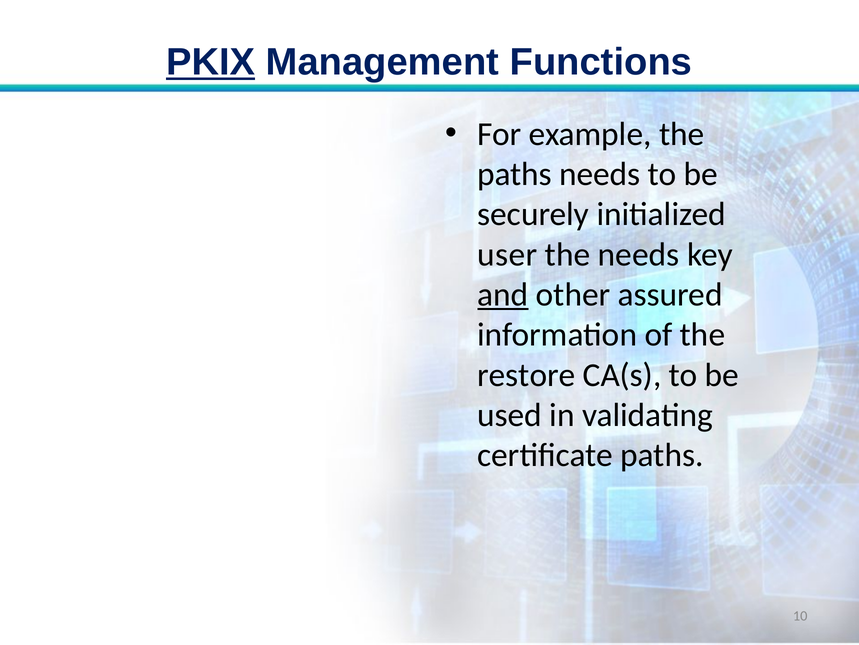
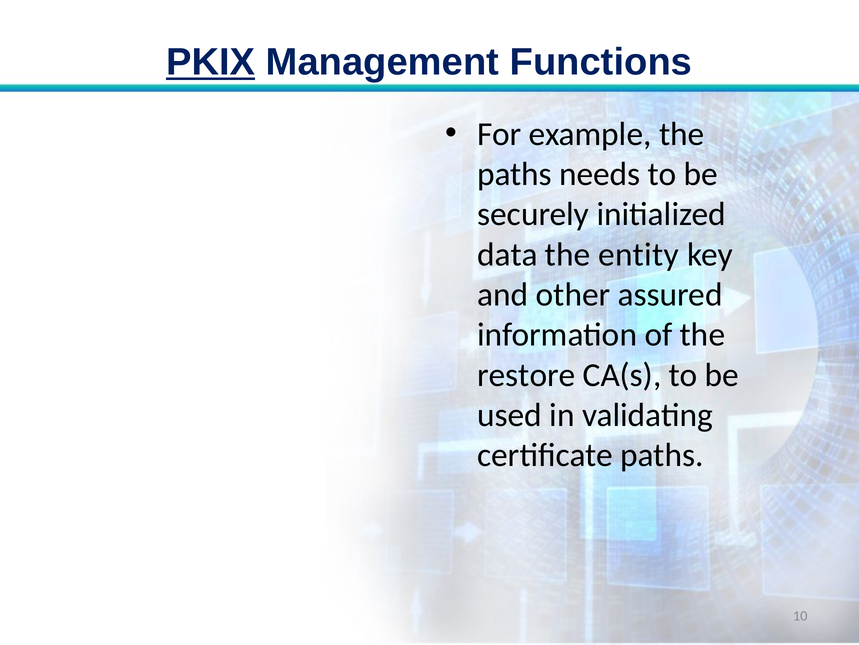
user: user -> data
the needs: needs -> entity
and underline: present -> none
